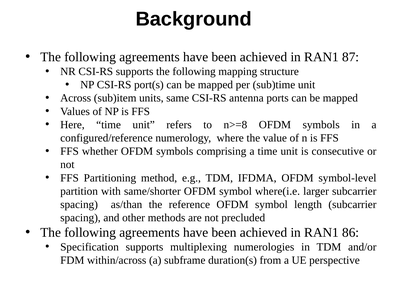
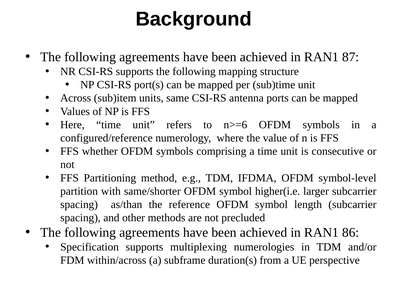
n>=8: n>=8 -> n>=6
where(i.e: where(i.e -> higher(i.e
